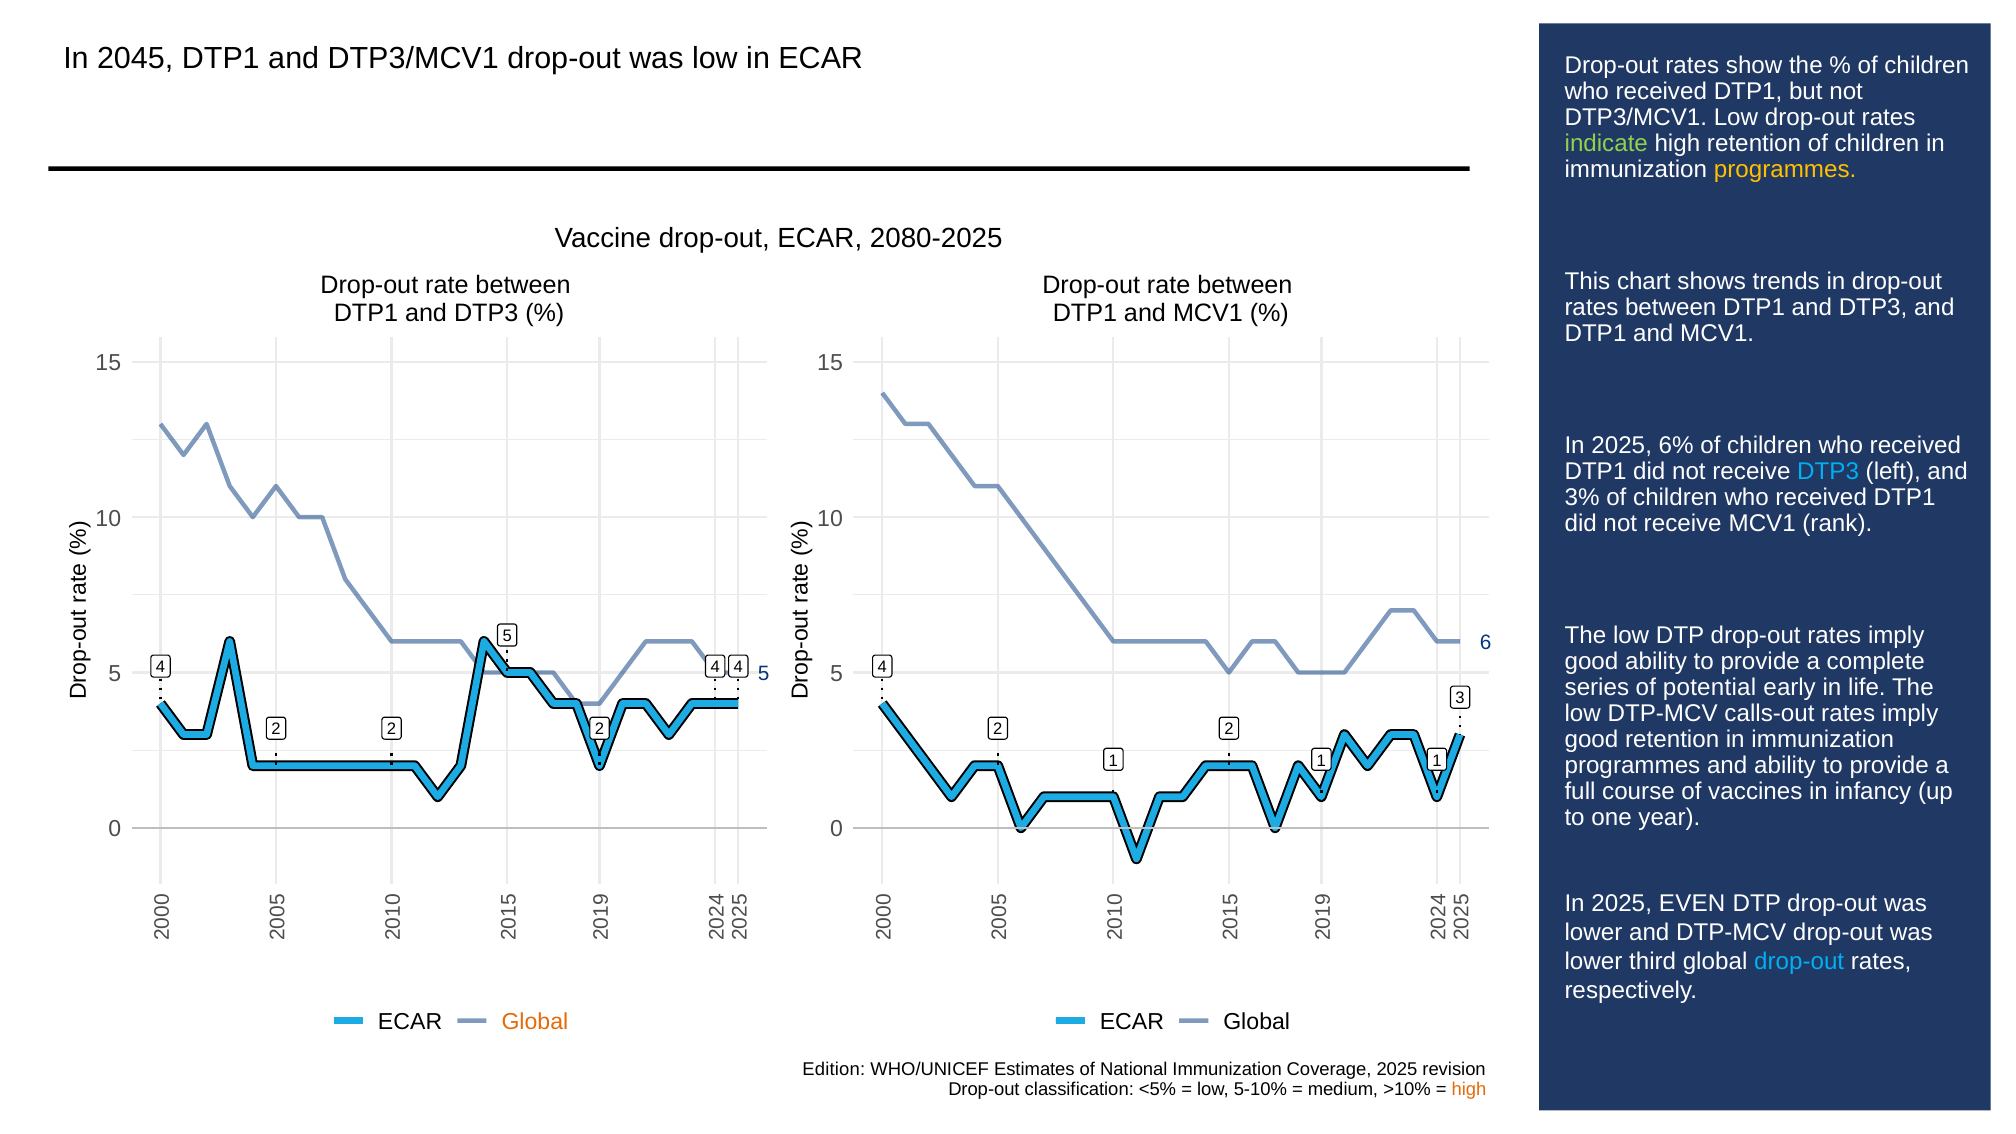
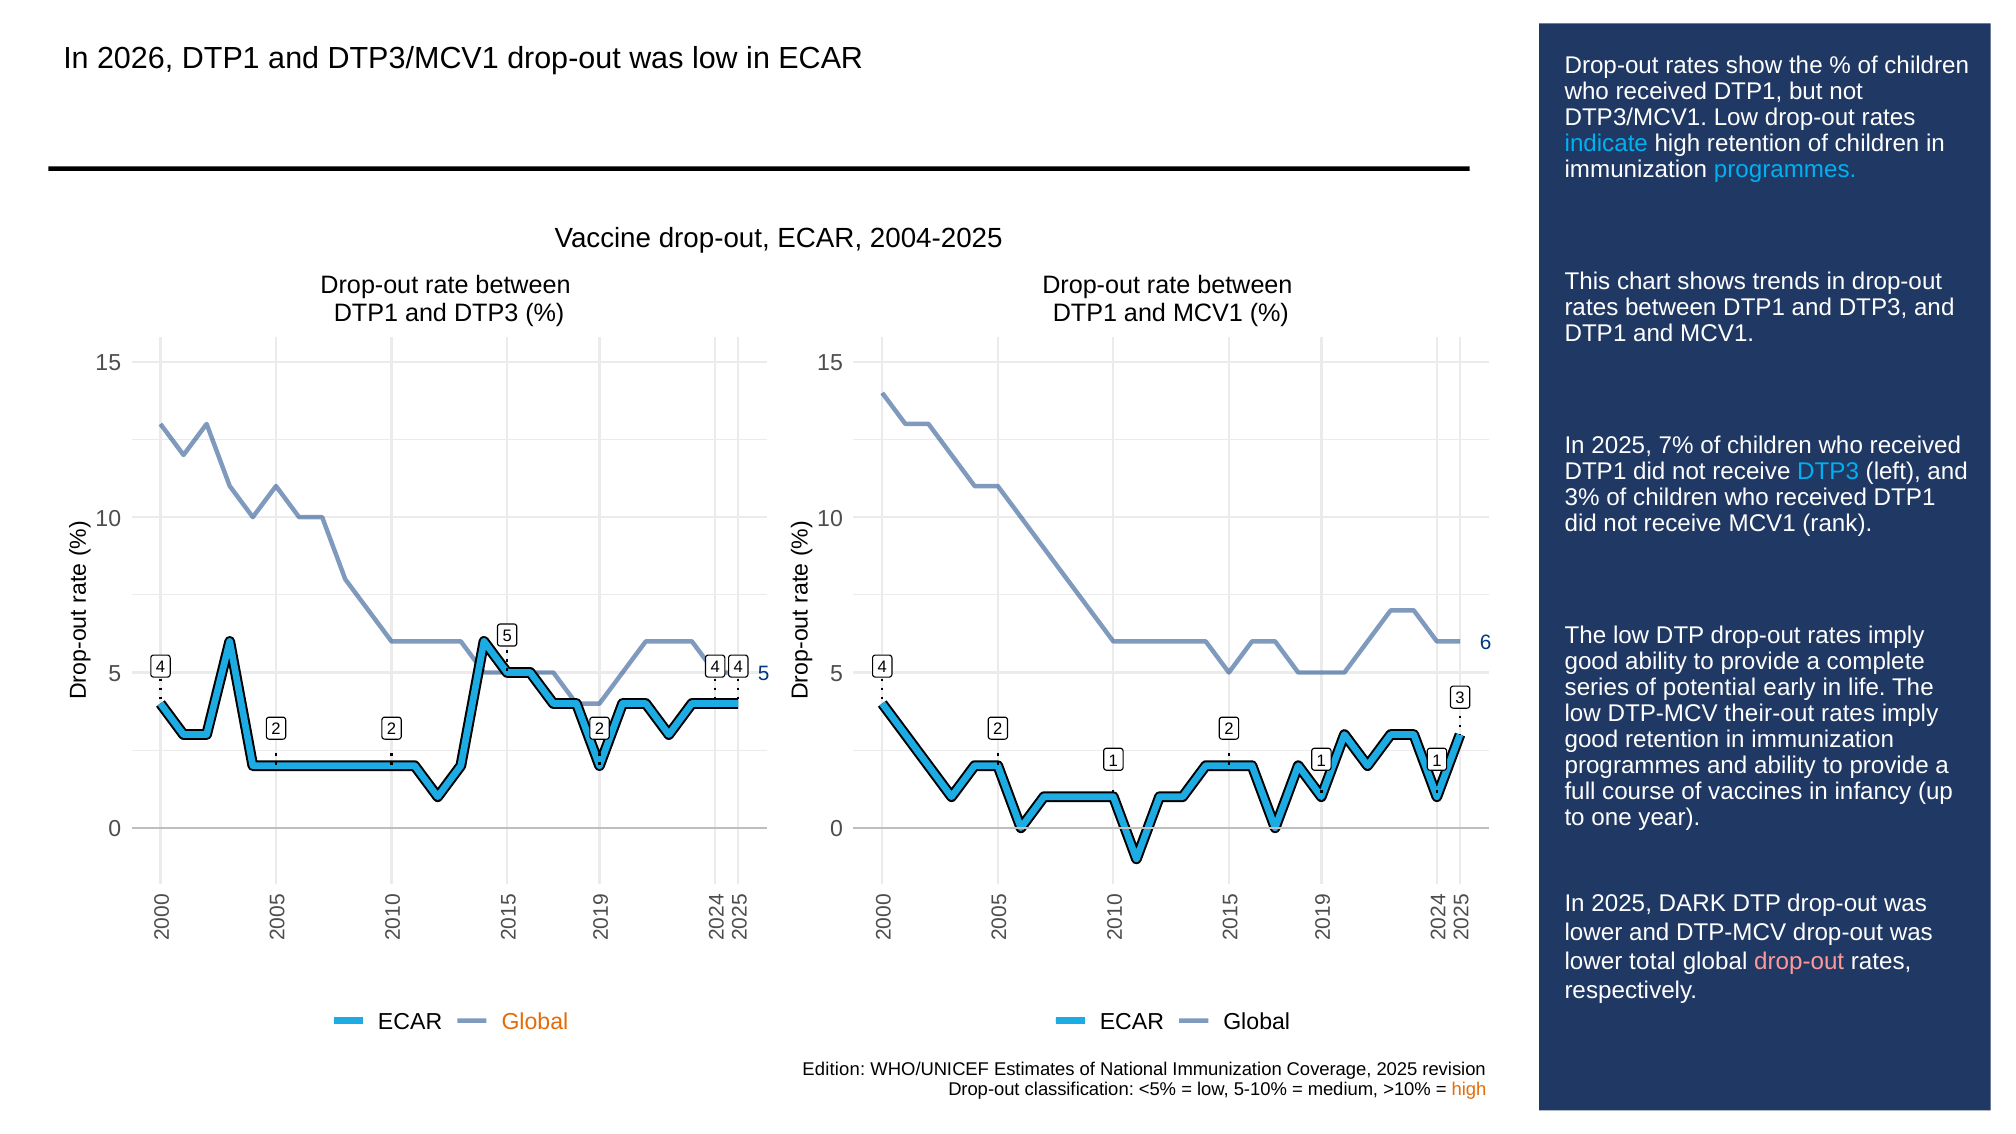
2045: 2045 -> 2026
indicate colour: light green -> light blue
programmes at (1785, 170) colour: yellow -> light blue
2080-2025: 2080-2025 -> 2004-2025
6%: 6% -> 7%
calls-out: calls-out -> their-out
EVEN: EVEN -> DARK
third: third -> total
drop-out at (1799, 961) colour: light blue -> pink
